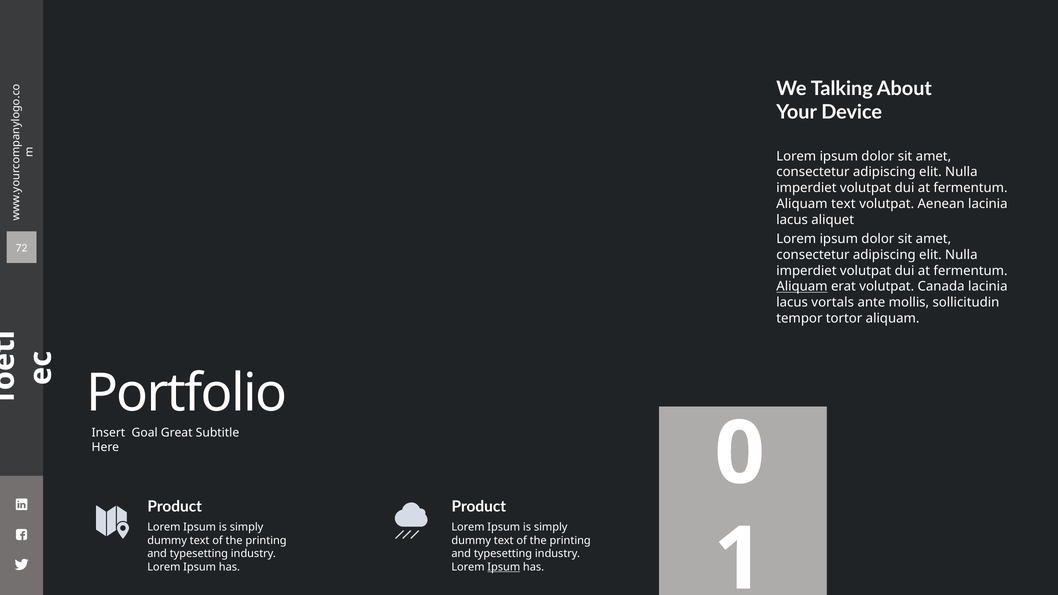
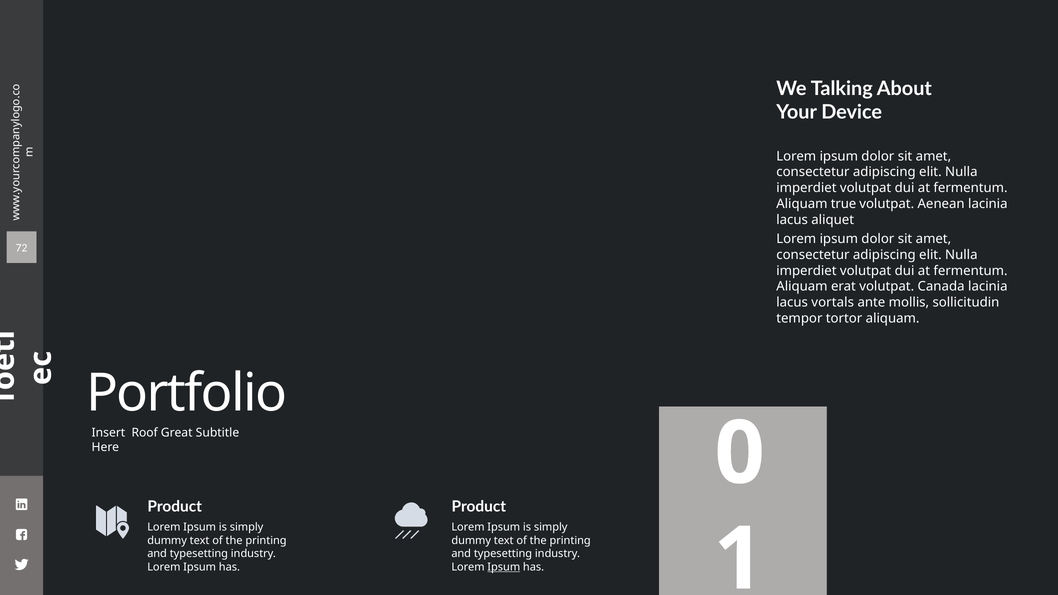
Aliquam text: text -> true
Aliquam at (802, 287) underline: present -> none
Goal: Goal -> Roof
